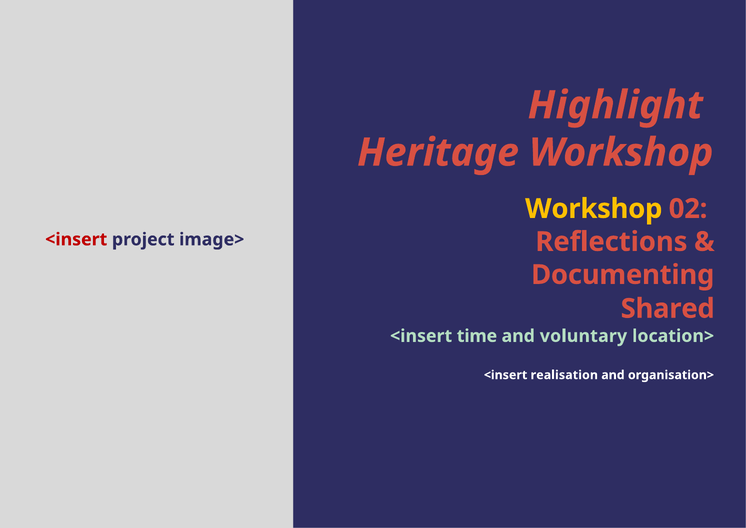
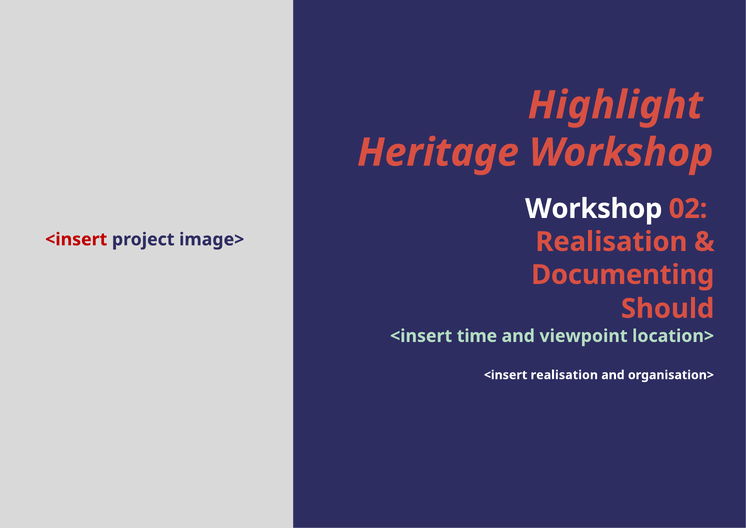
Workshop at (594, 209) colour: yellow -> white
Reflections at (611, 242): Reflections -> Realisation
Shared: Shared -> Should
voluntary: voluntary -> viewpoint
